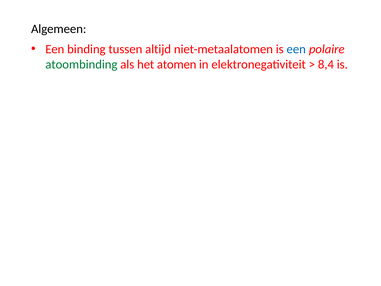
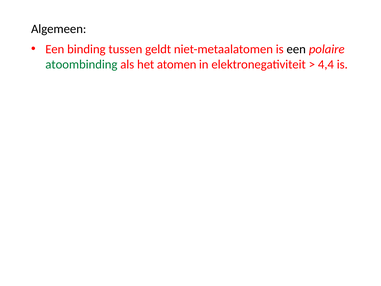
altijd: altijd -> geldt
een at (296, 49) colour: blue -> black
8,4: 8,4 -> 4,4
